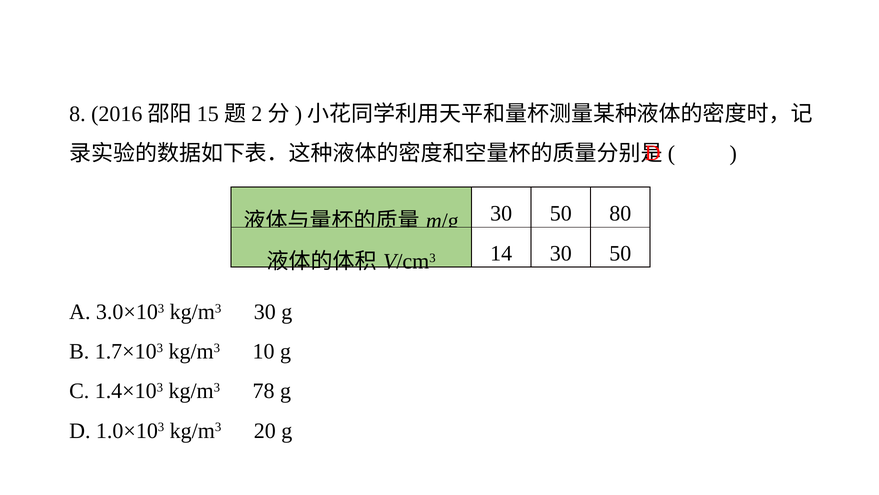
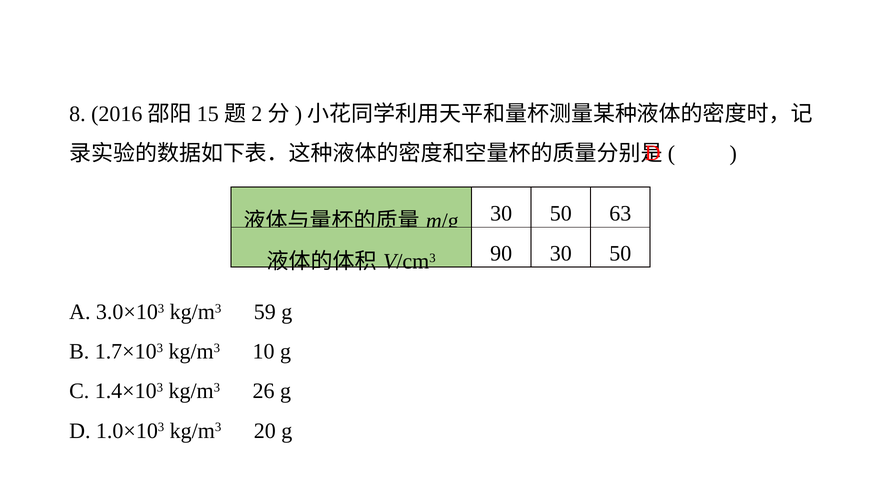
80: 80 -> 63
14: 14 -> 90
kg/m3 30: 30 -> 59
78: 78 -> 26
